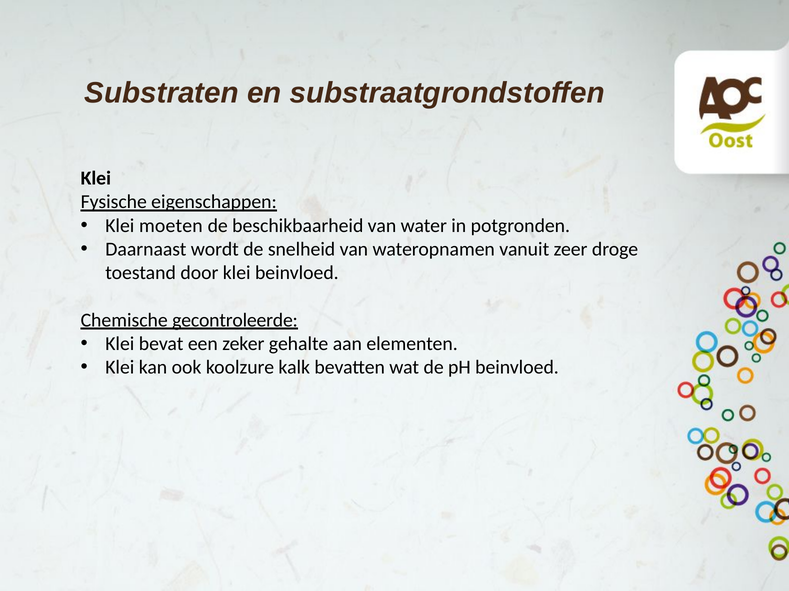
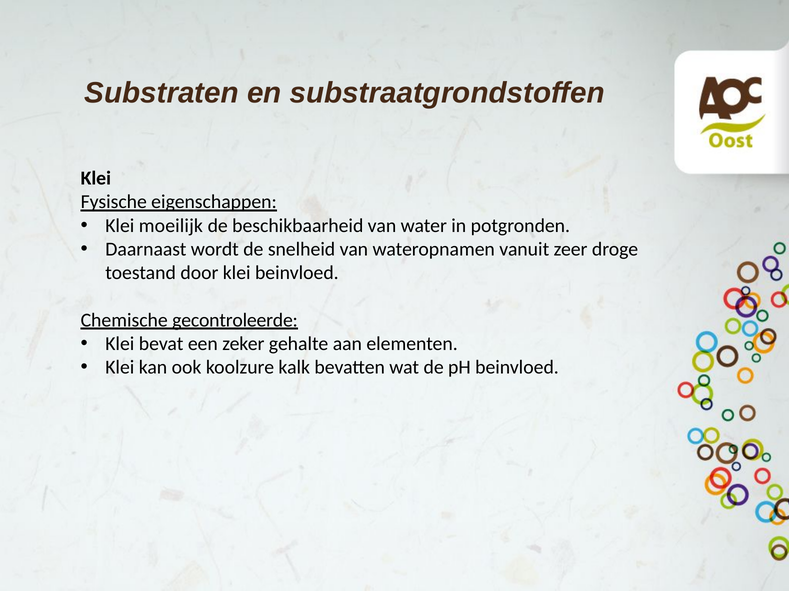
moeten: moeten -> moeilijk
